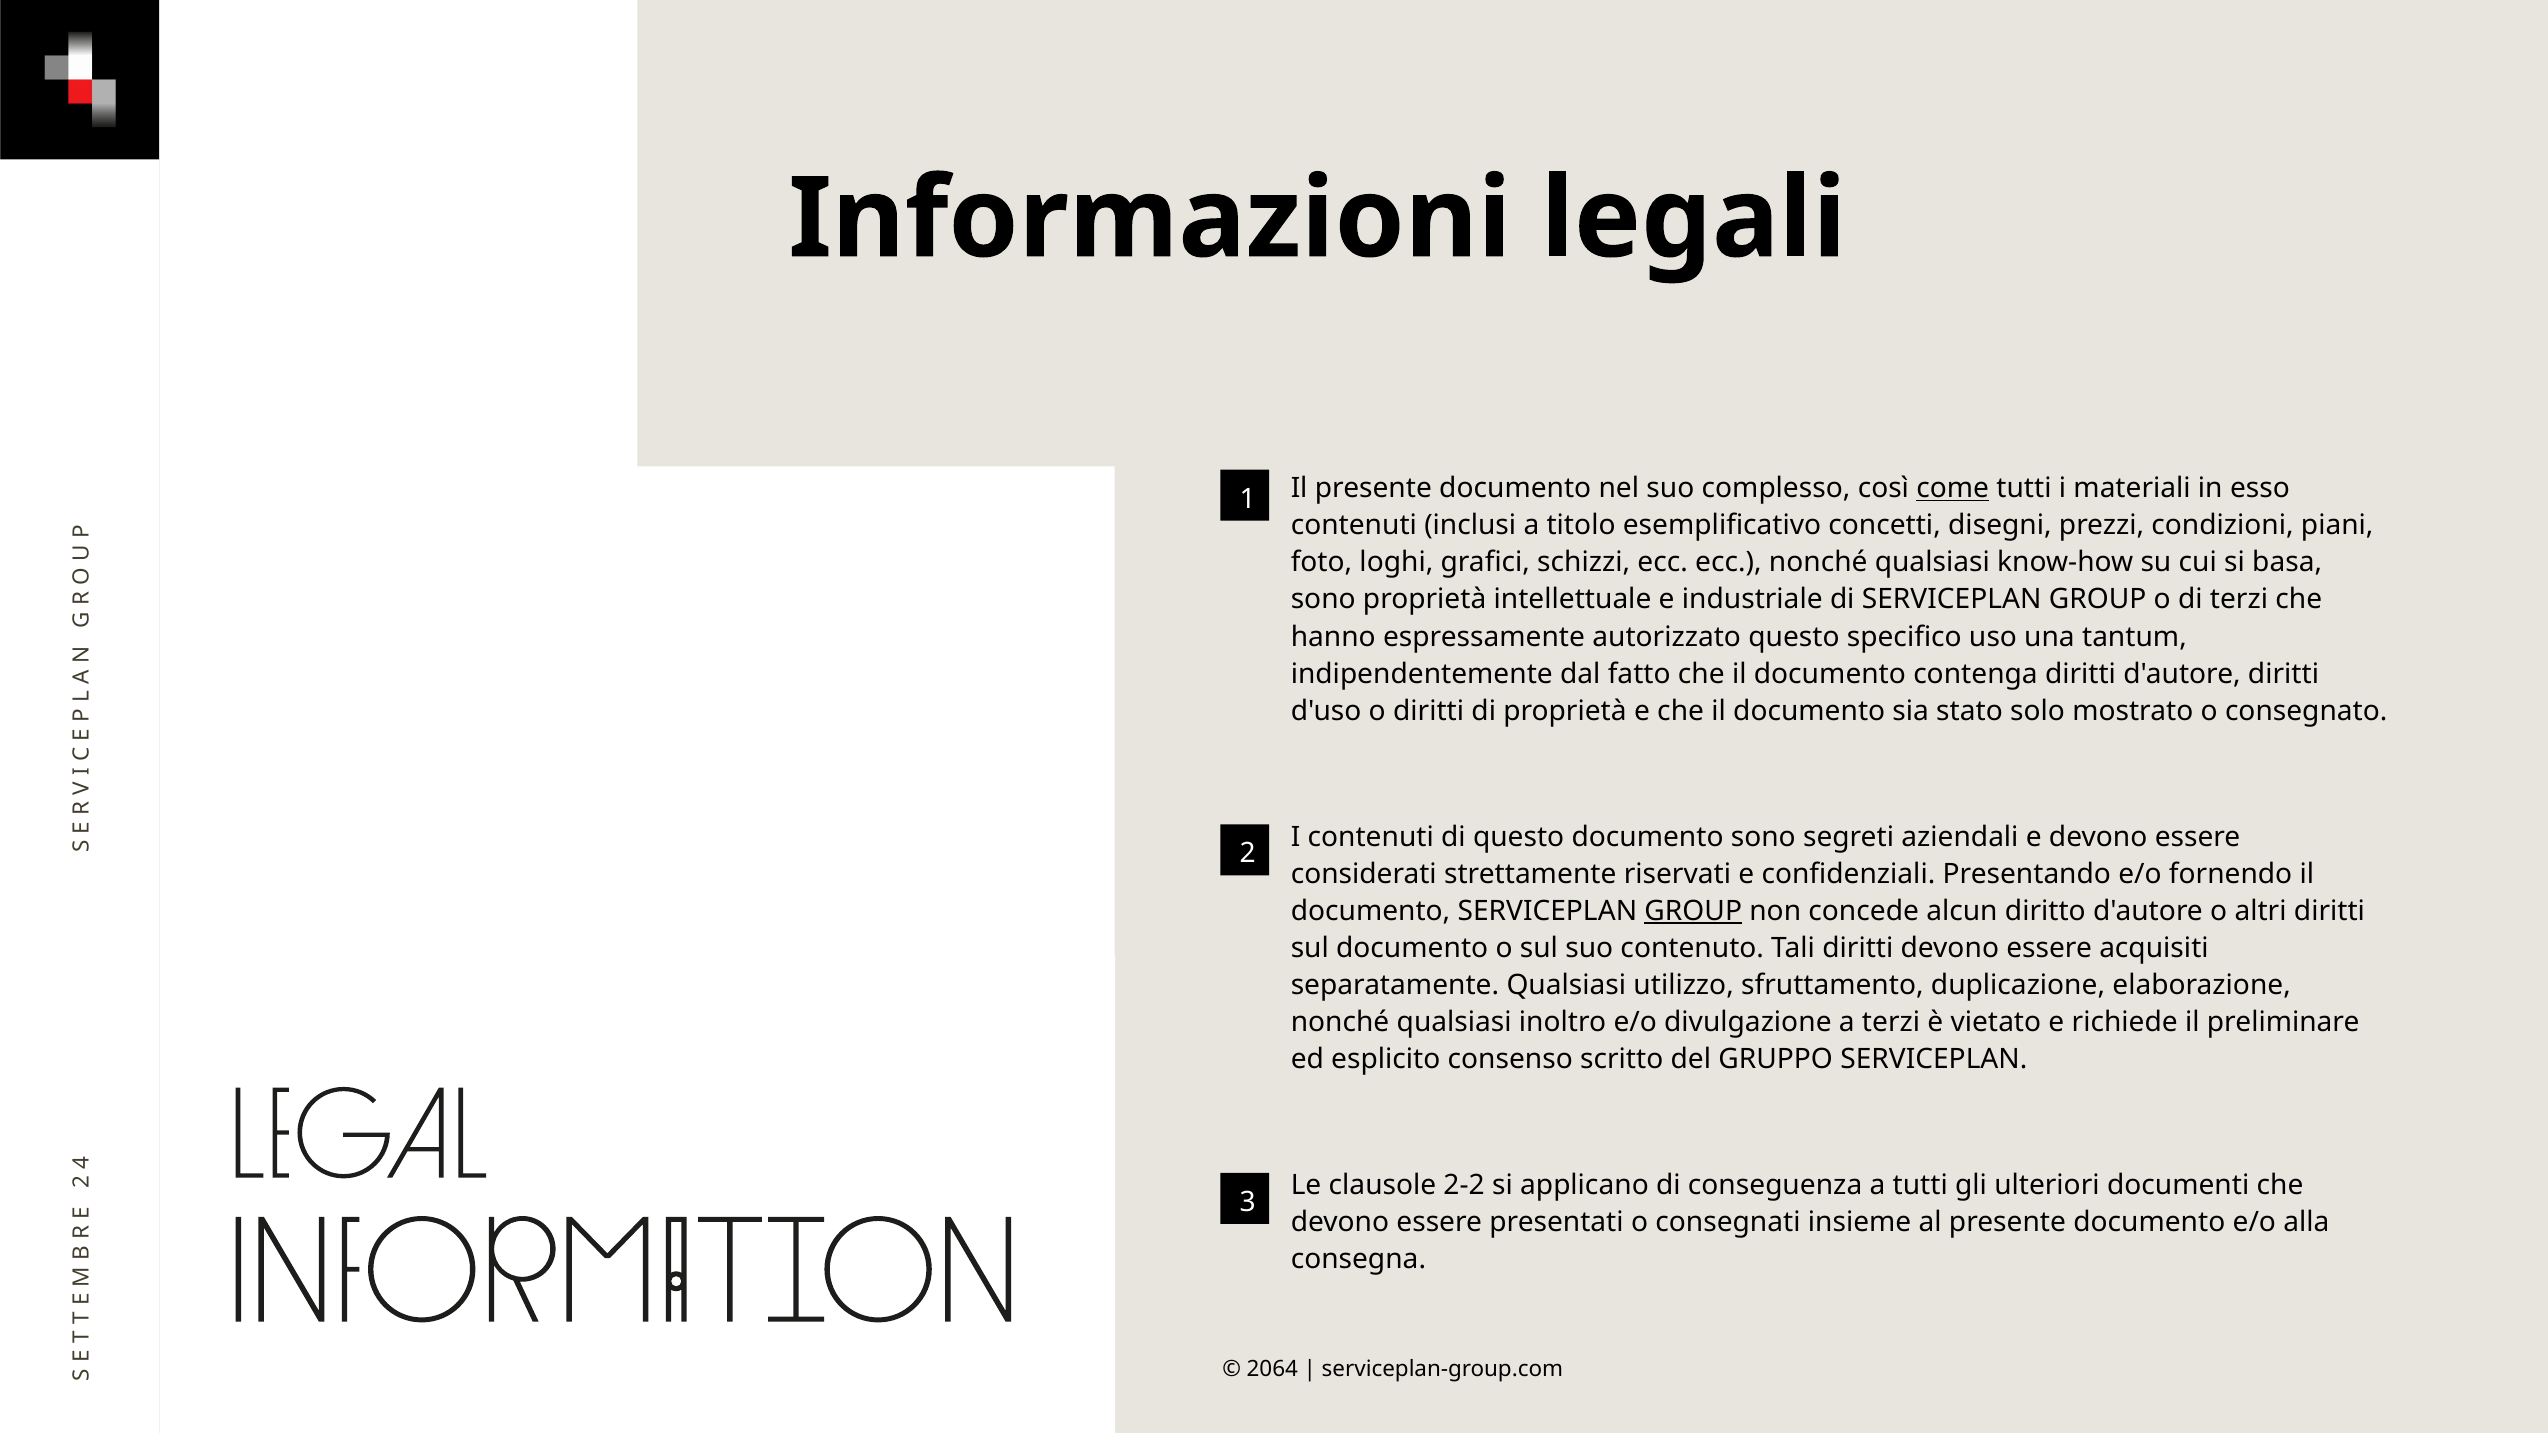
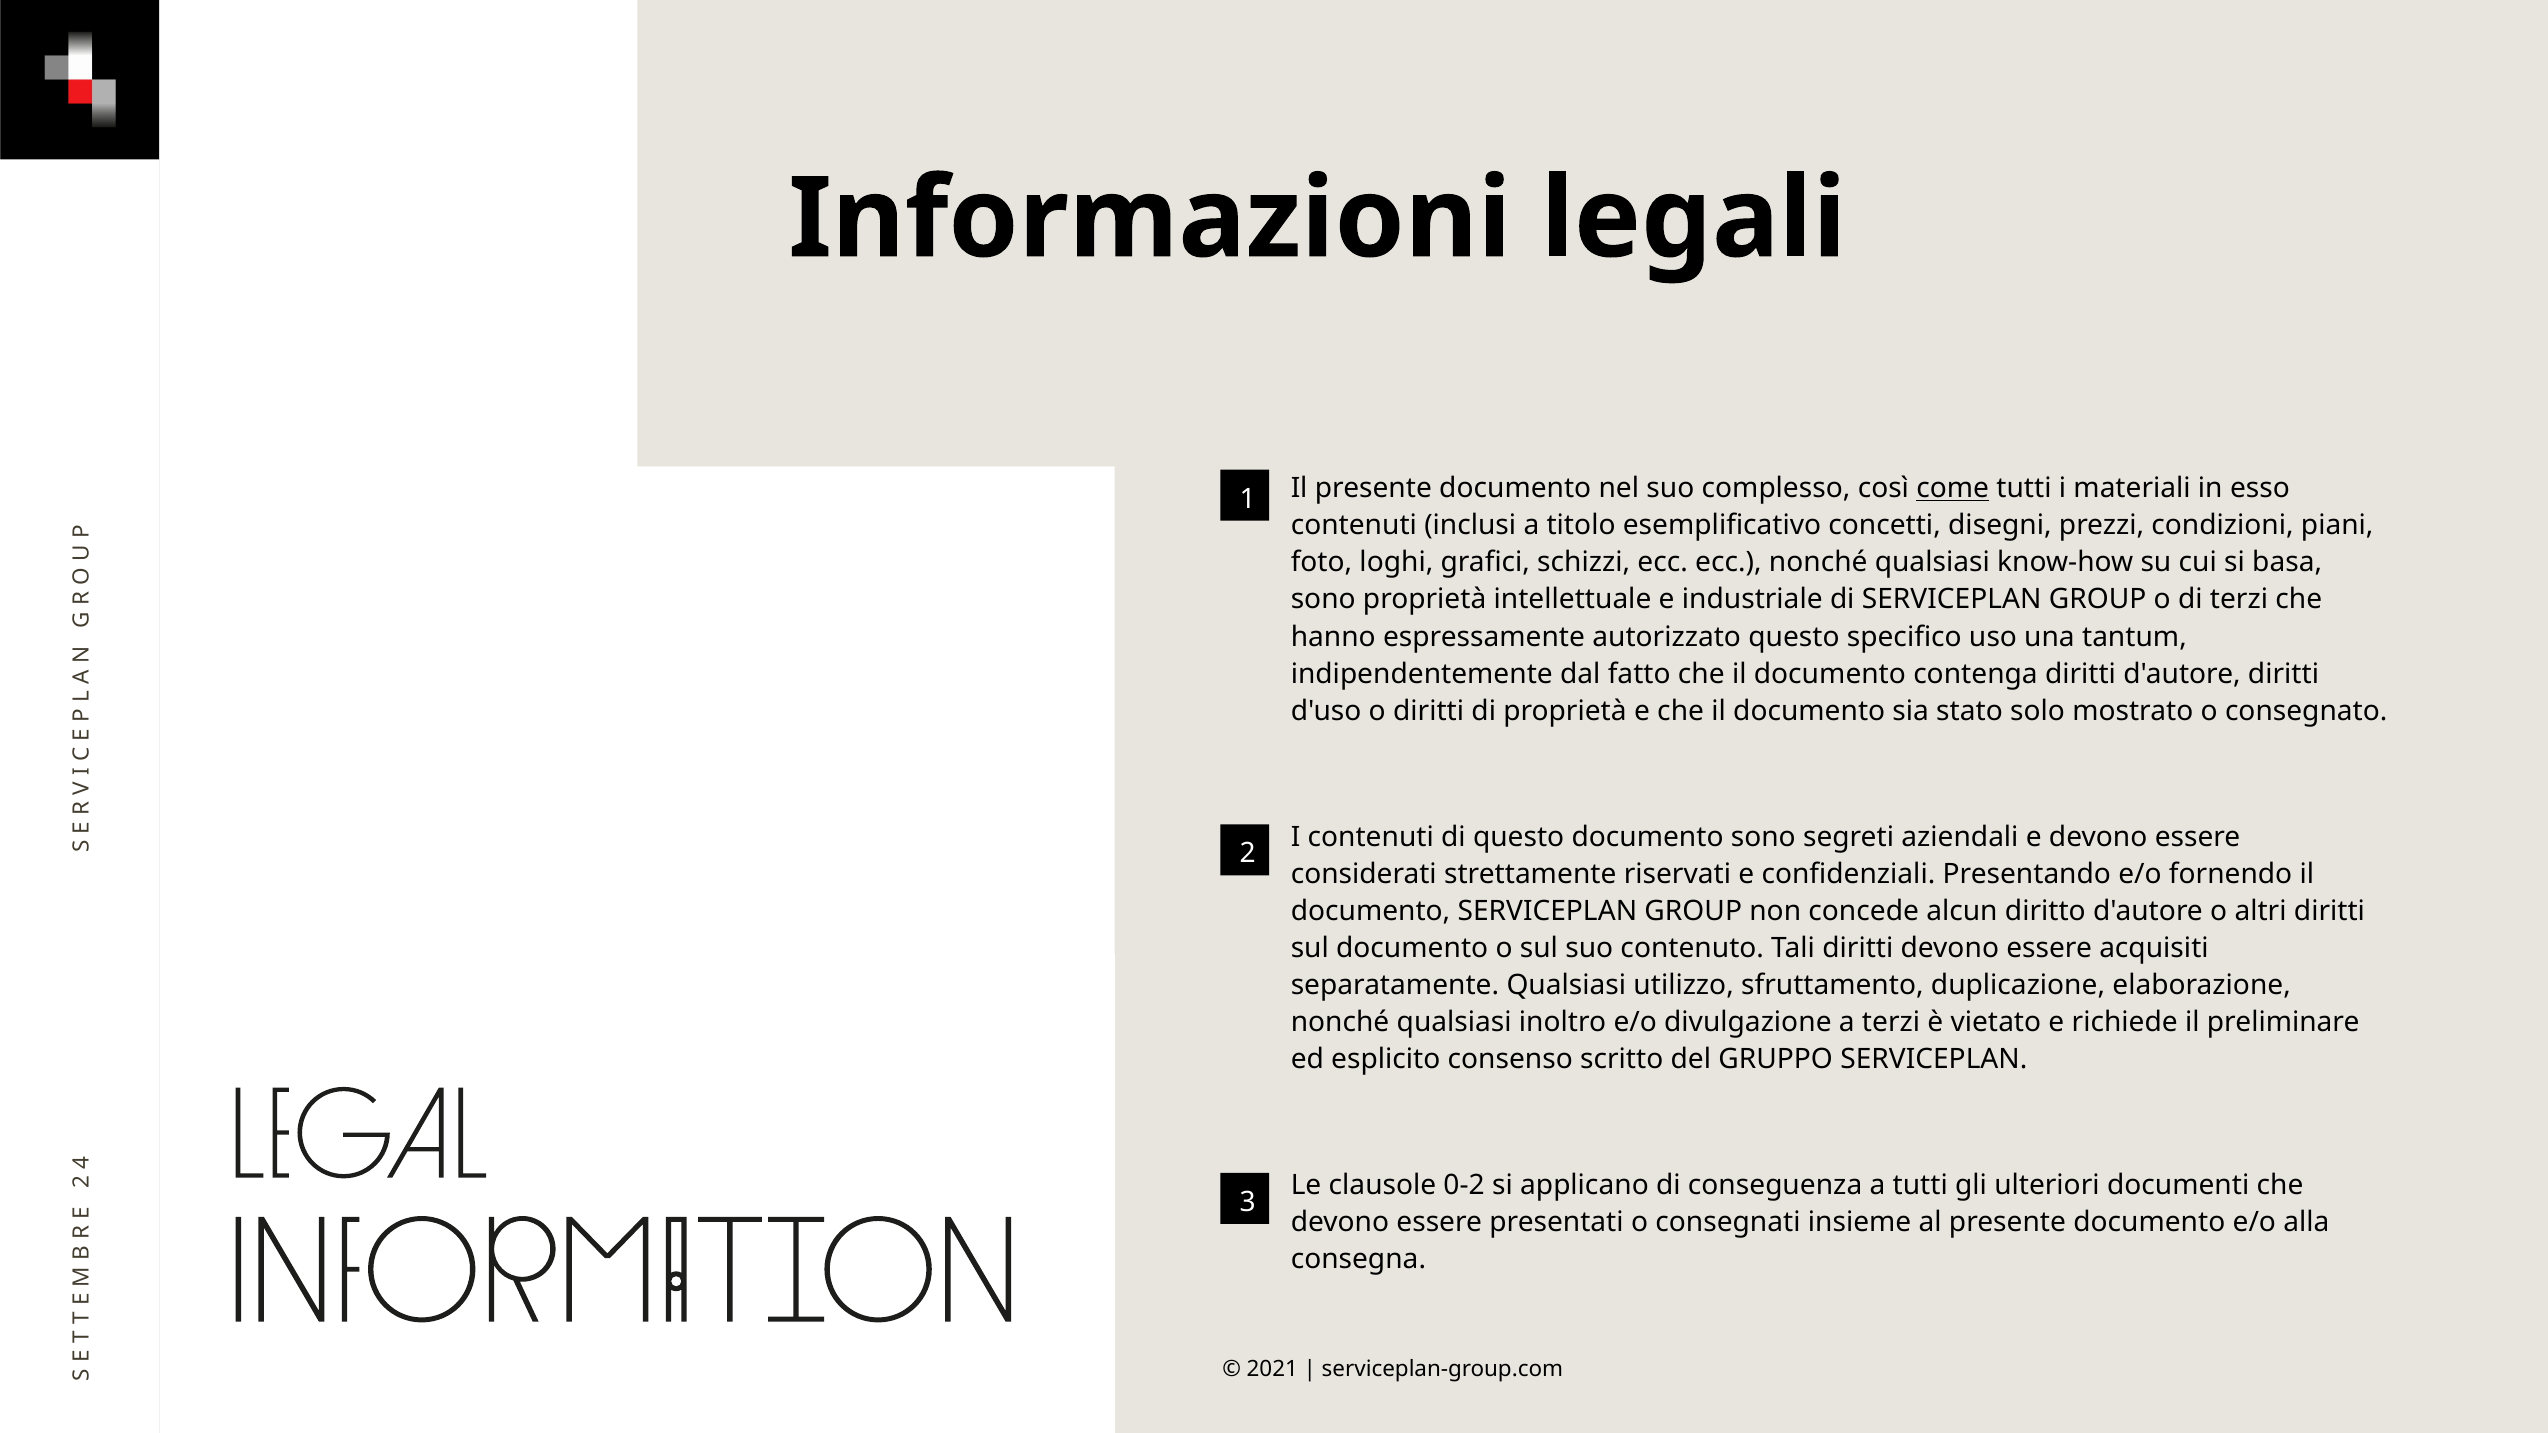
GROUP at (1693, 911) underline: present -> none
2-2: 2-2 -> 0-2
2064: 2064 -> 2021
